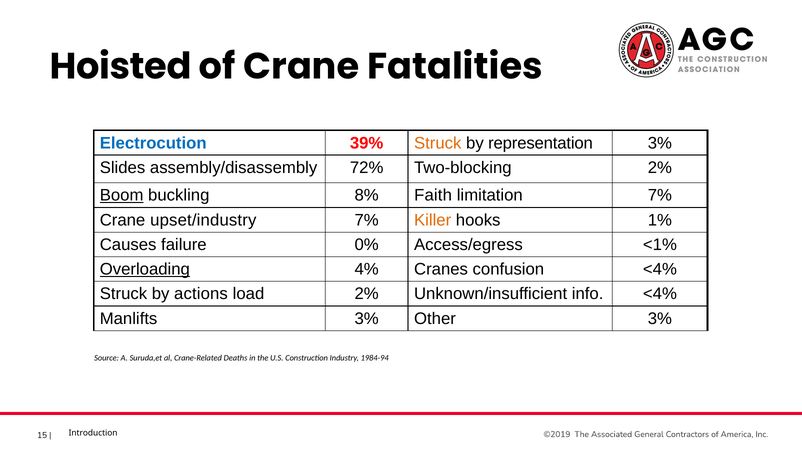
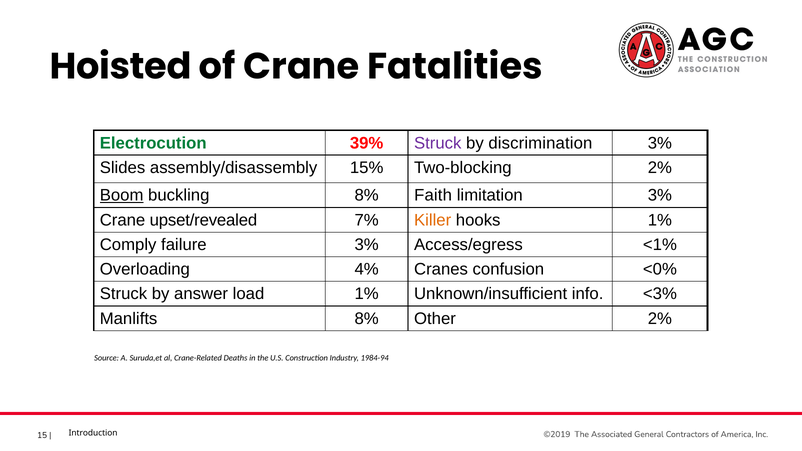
Electrocution colour: blue -> green
Struck at (438, 143) colour: orange -> purple
representation: representation -> discrimination
72%: 72% -> 15%
limitation 7%: 7% -> 3%
upset/industry: upset/industry -> upset/revealed
Causes: Causes -> Comply
failure 0%: 0% -> 3%
Overloading underline: present -> none
confusion <4%: <4% -> <0%
actions: actions -> answer
load 2%: 2% -> 1%
info <4%: <4% -> <3%
Manlifts 3%: 3% -> 8%
Other 3%: 3% -> 2%
